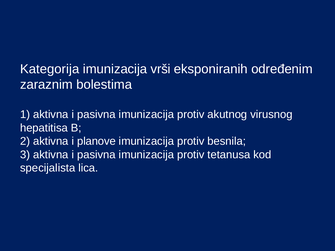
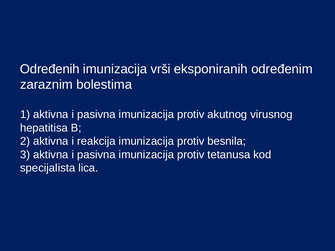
Kategorija: Kategorija -> Određenih
planove: planove -> reakcija
